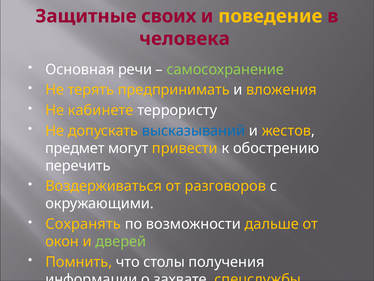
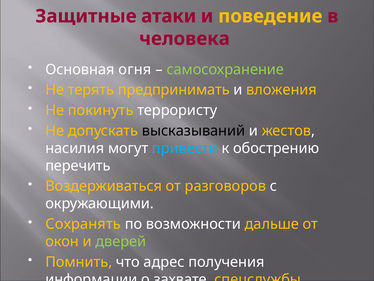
своих: своих -> атаки
речи: речи -> огня
кабинете: кабинете -> покинуть
высказываний colour: blue -> black
предмет: предмет -> насилия
привести colour: yellow -> light blue
столы: столы -> адрес
